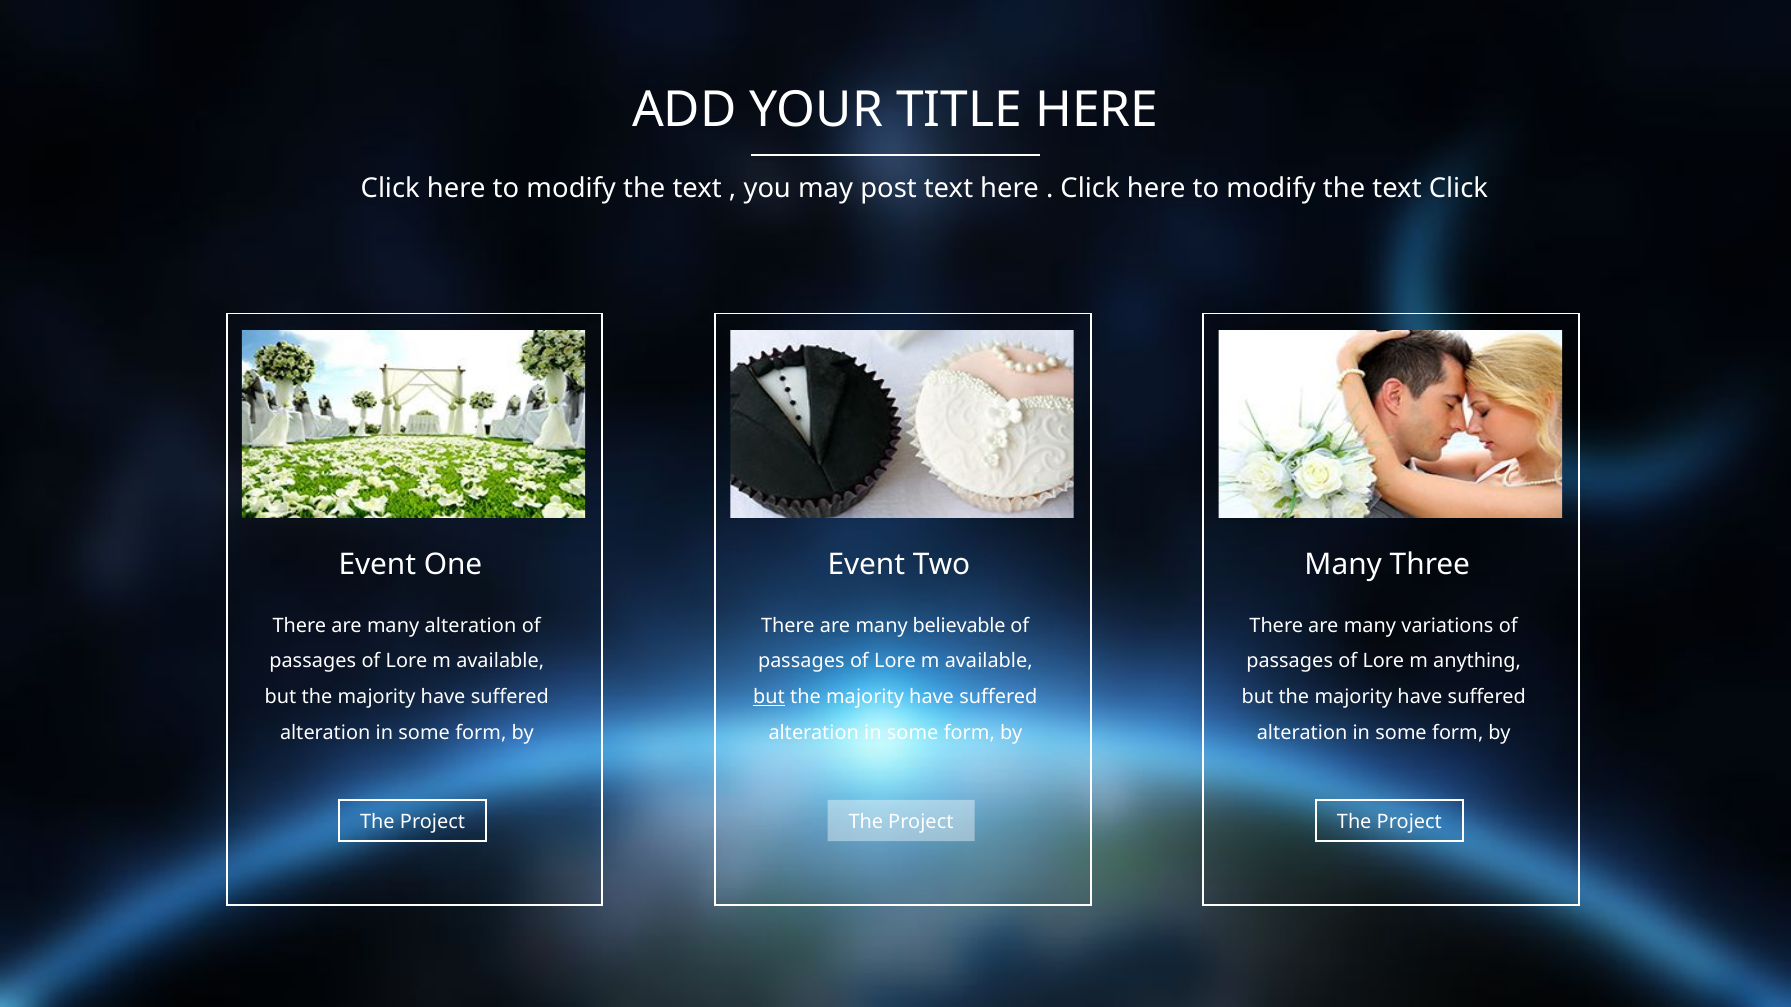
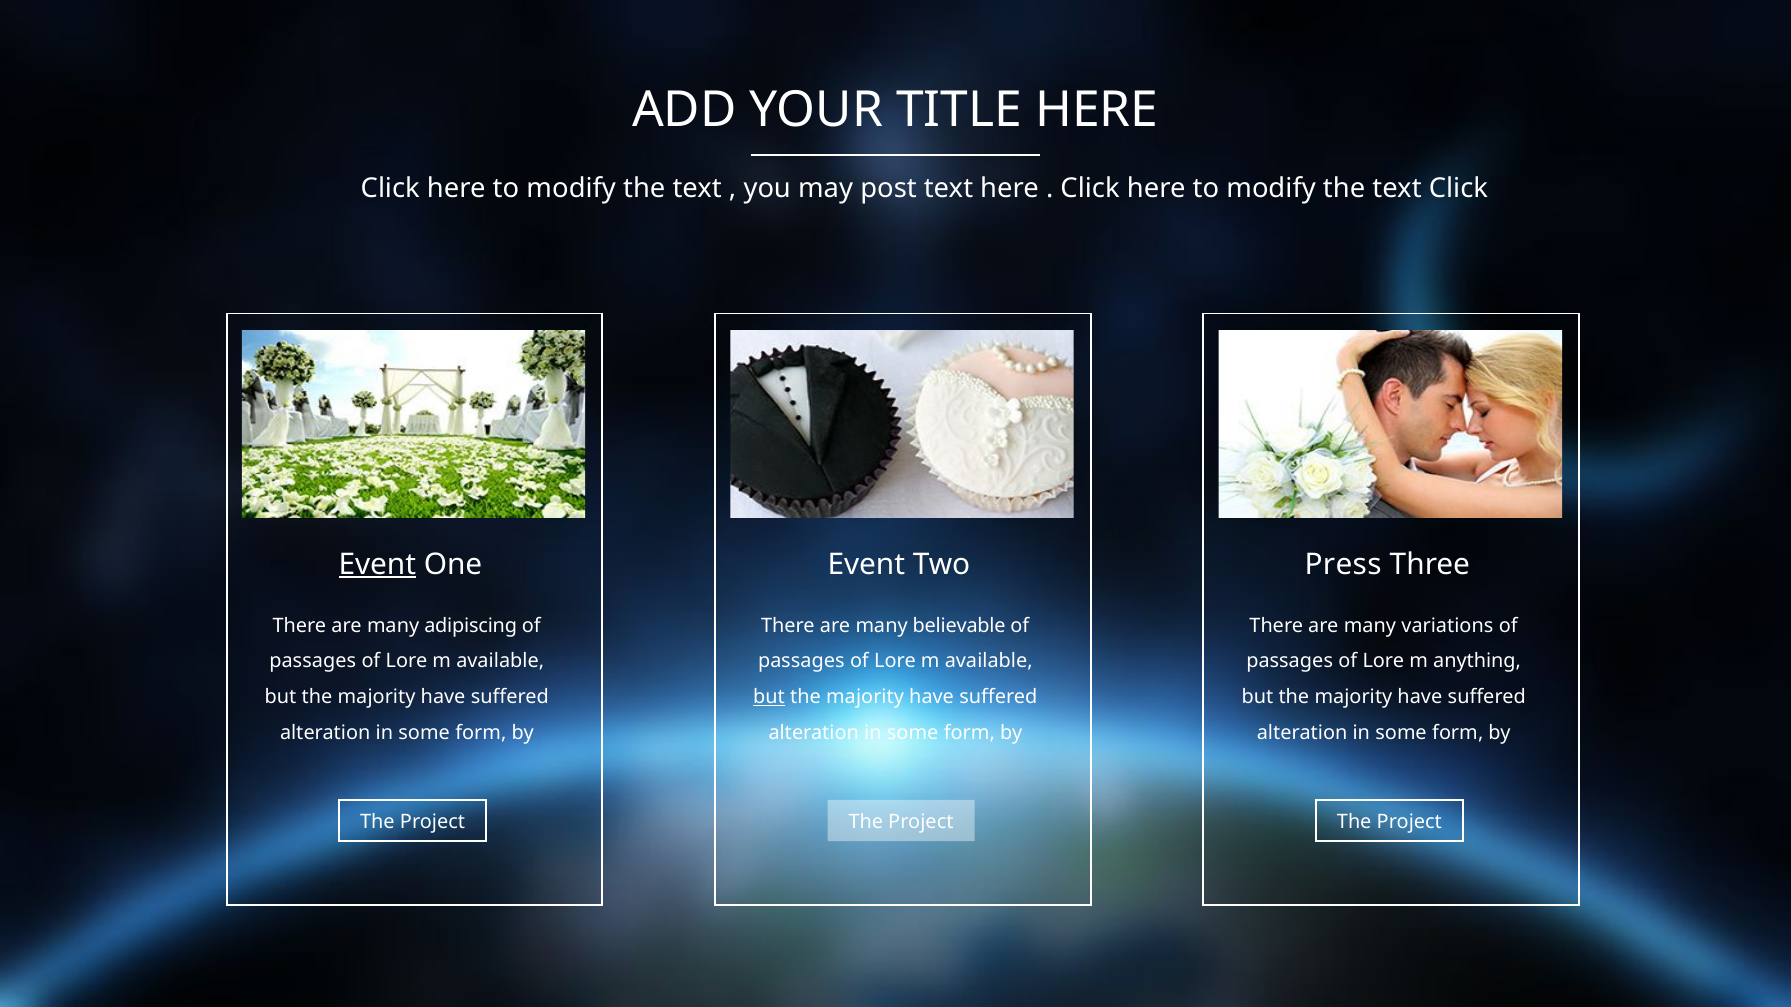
Event at (377, 564) underline: none -> present
Many at (1343, 564): Many -> Press
many alteration: alteration -> adipiscing
